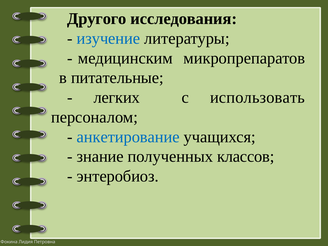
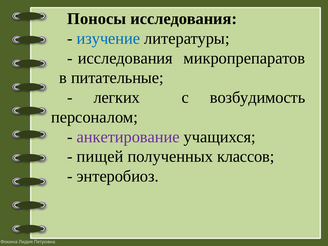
Другого: Другого -> Поносы
медицинским at (125, 58): медицинским -> исследования
использовать: использовать -> возбудимость
анкетирование colour: blue -> purple
знание: знание -> пищей
